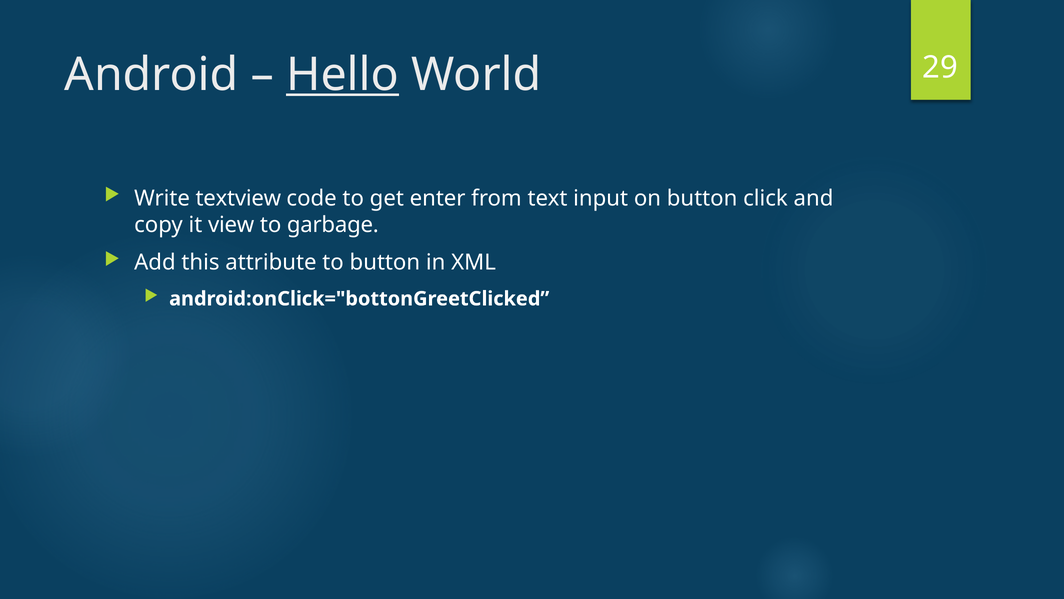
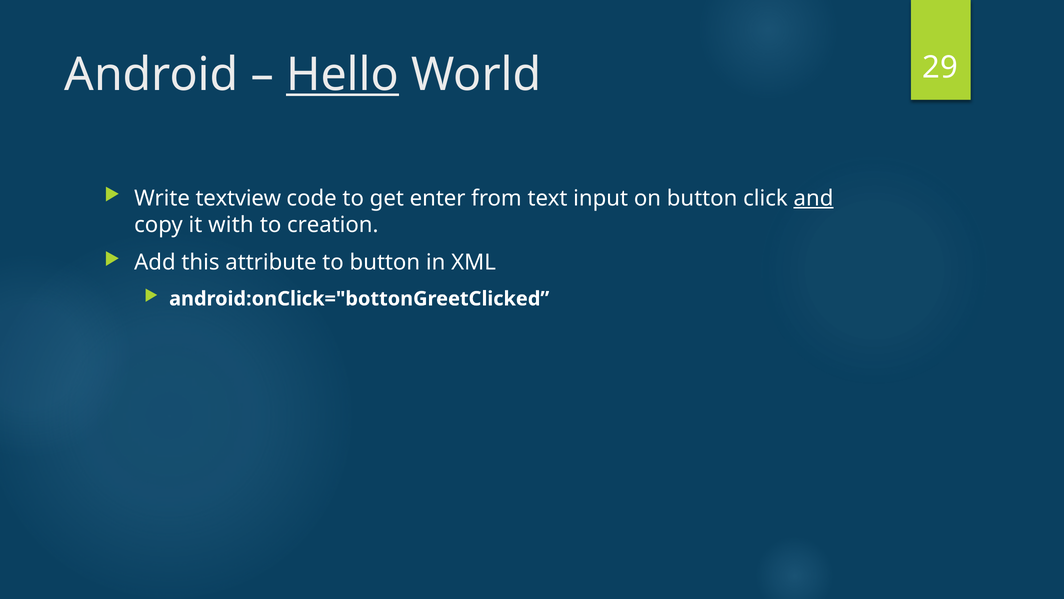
and underline: none -> present
view: view -> with
garbage: garbage -> creation
